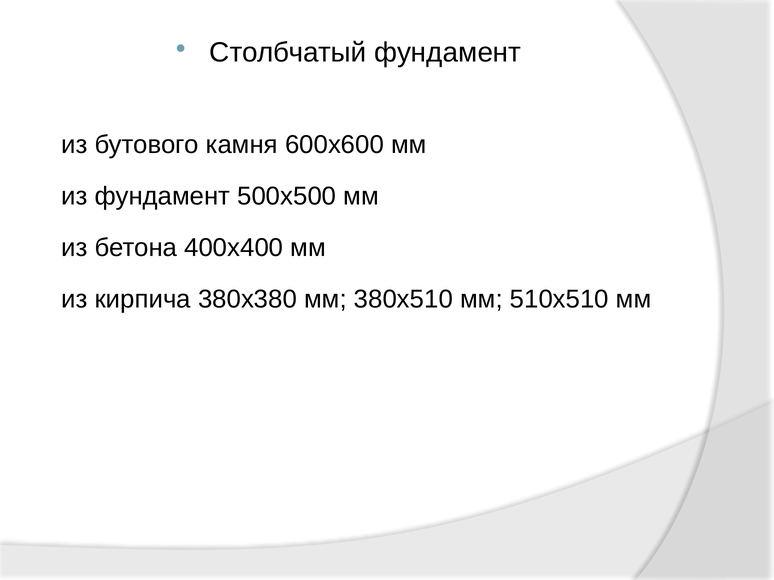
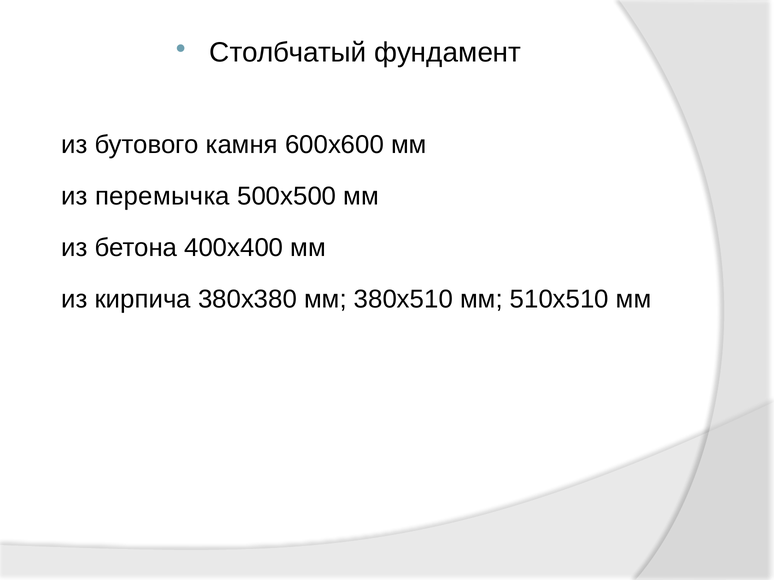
из фундамент: фундамент -> перемычка
